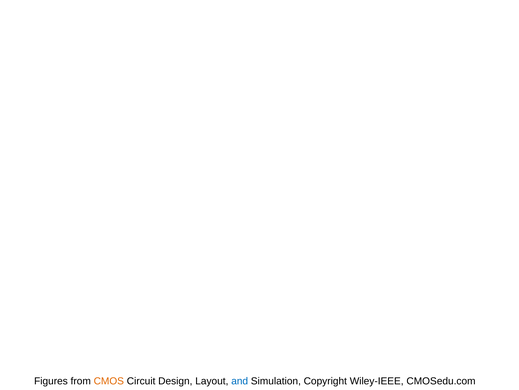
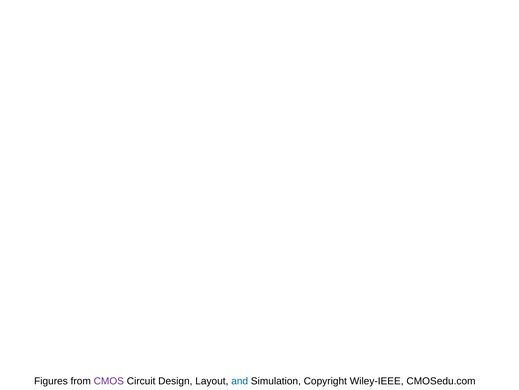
CMOS colour: orange -> purple
